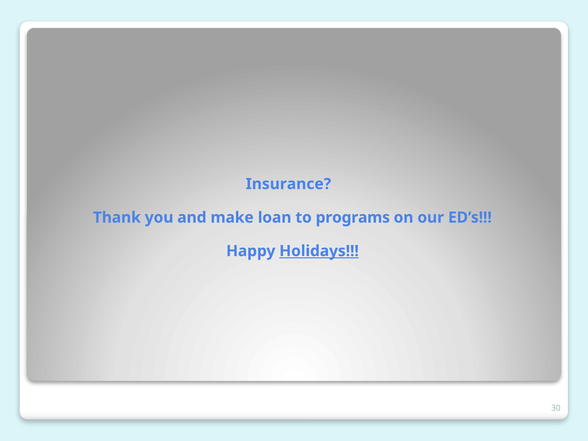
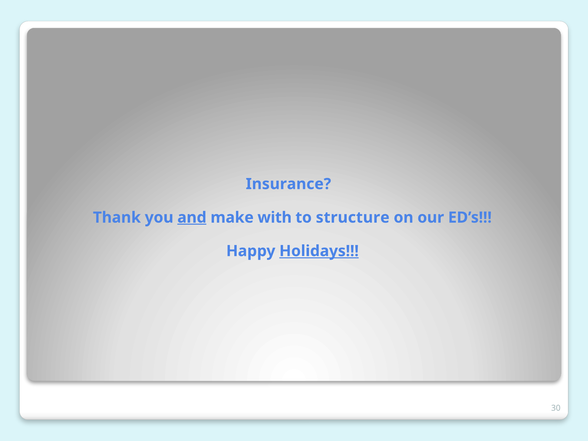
and underline: none -> present
loan: loan -> with
programs: programs -> structure
